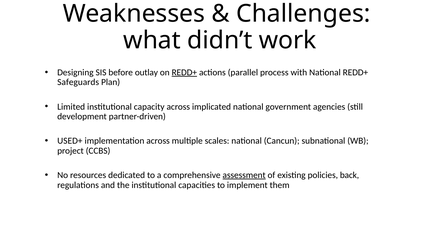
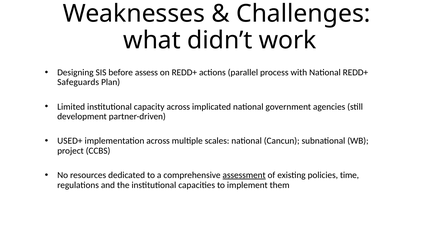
outlay: outlay -> assess
REDD+ at (184, 73) underline: present -> none
back: back -> time
